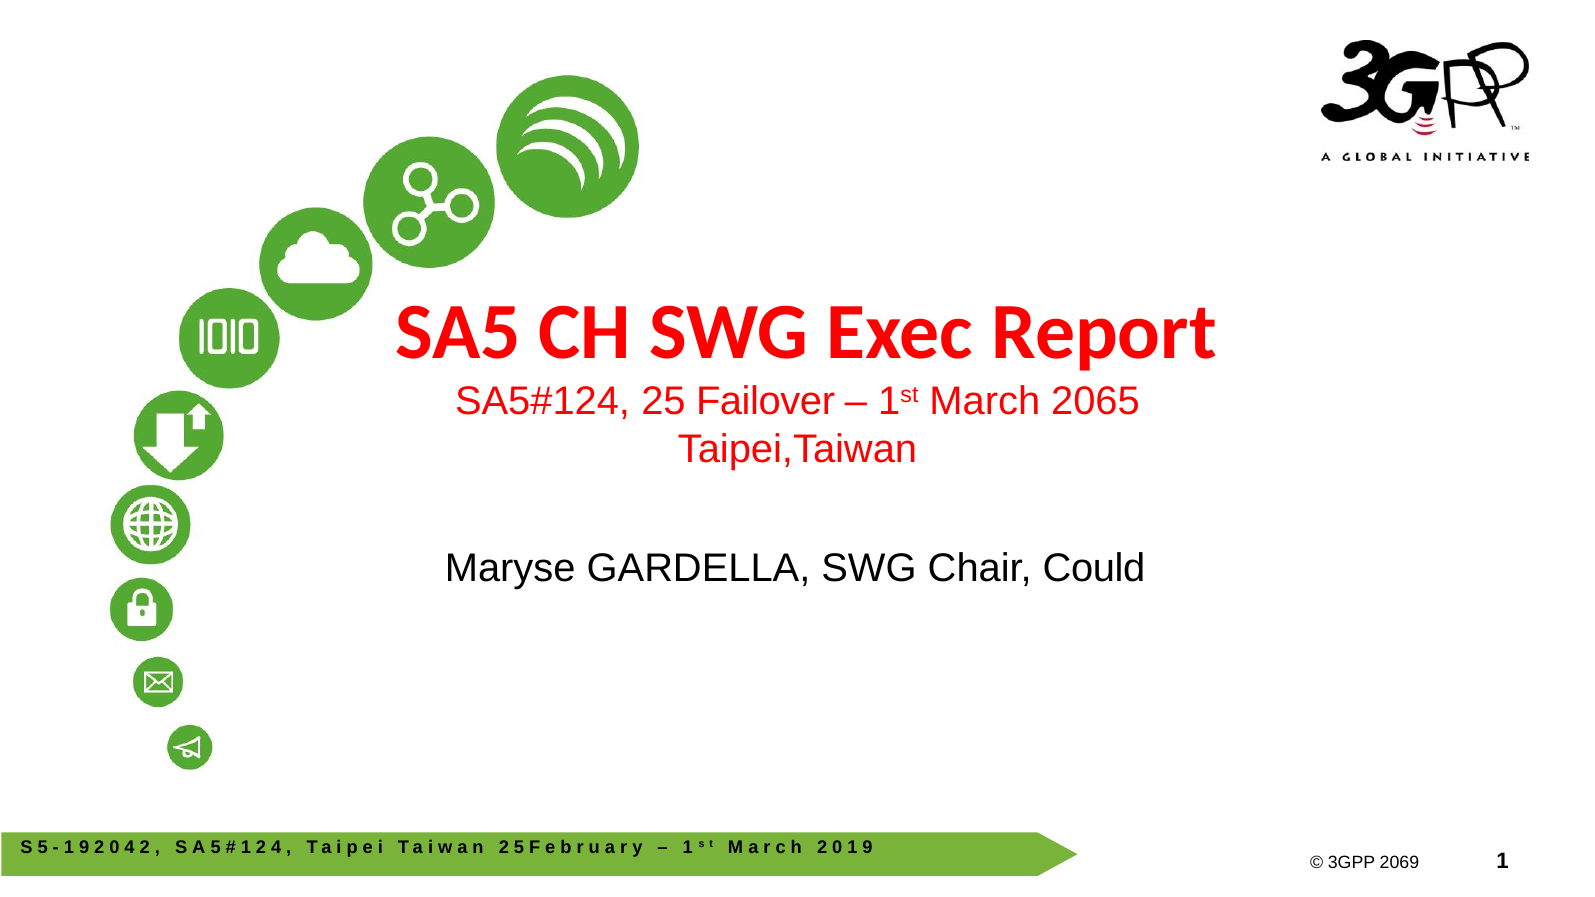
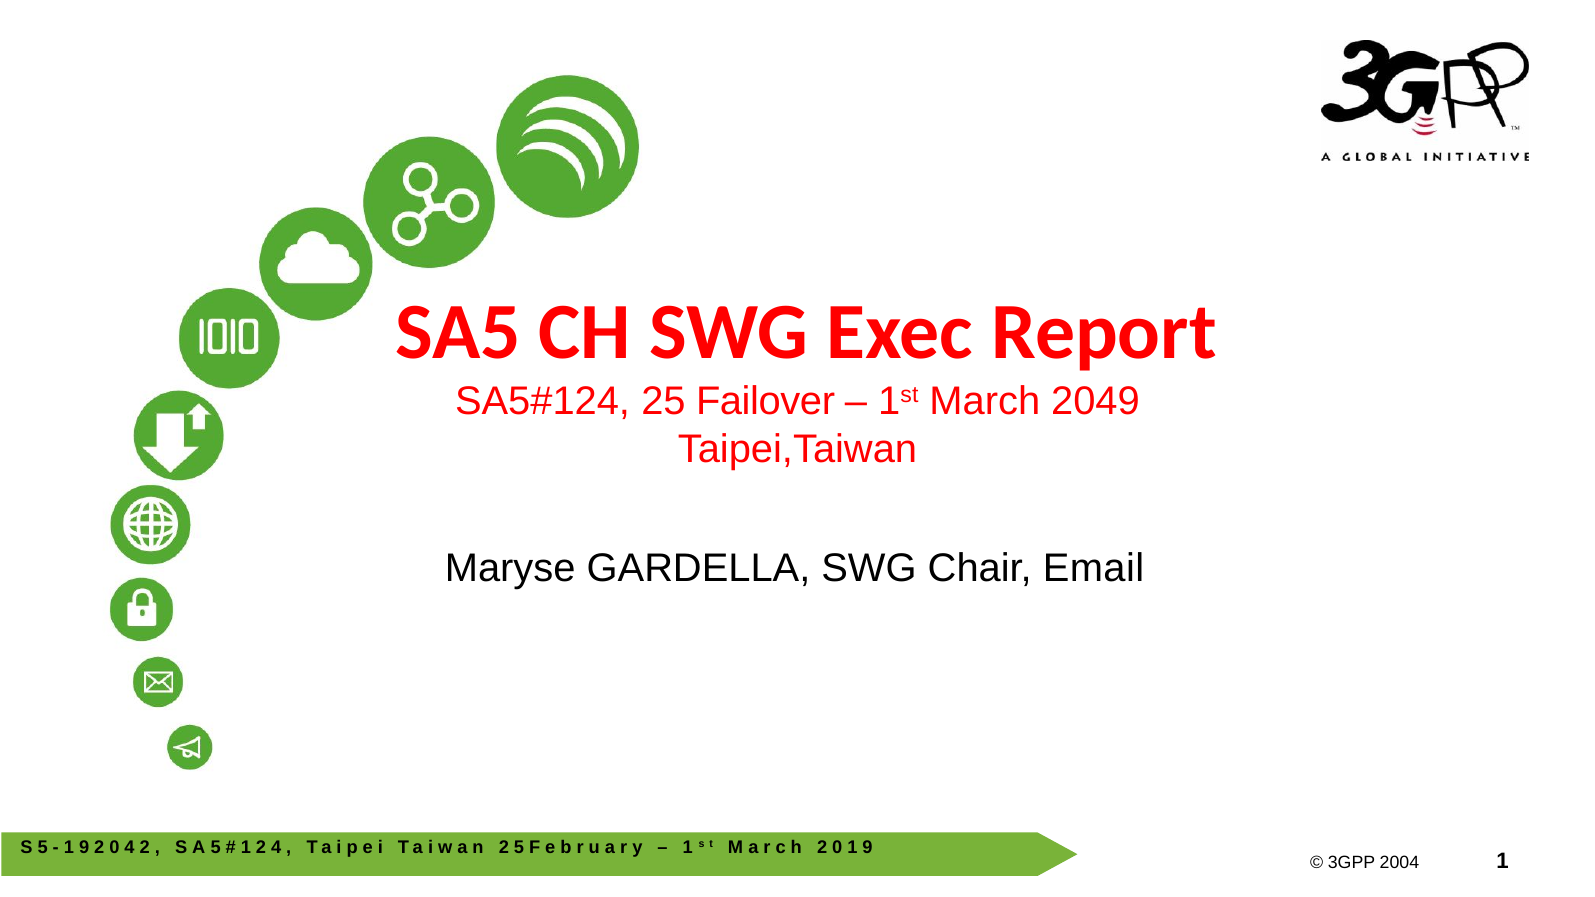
2065: 2065 -> 2049
Could: Could -> Email
2069: 2069 -> 2004
